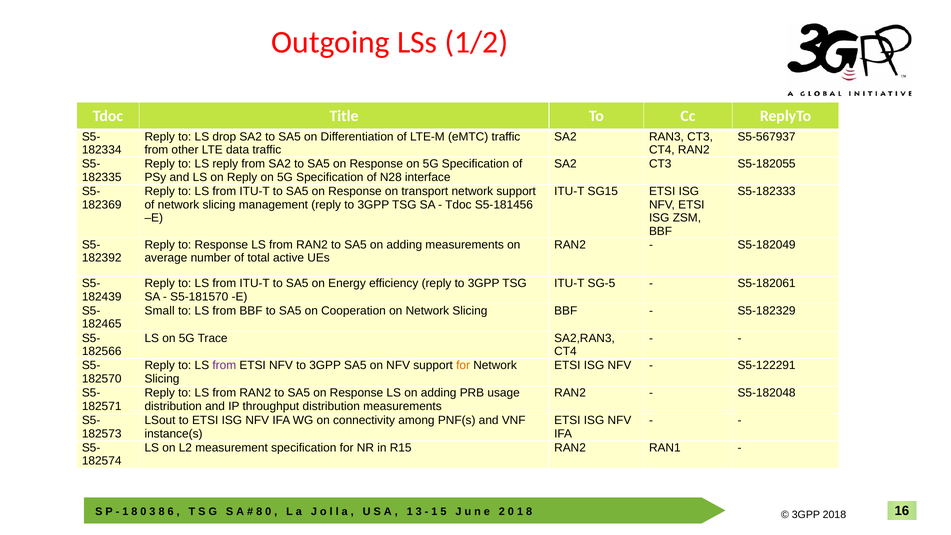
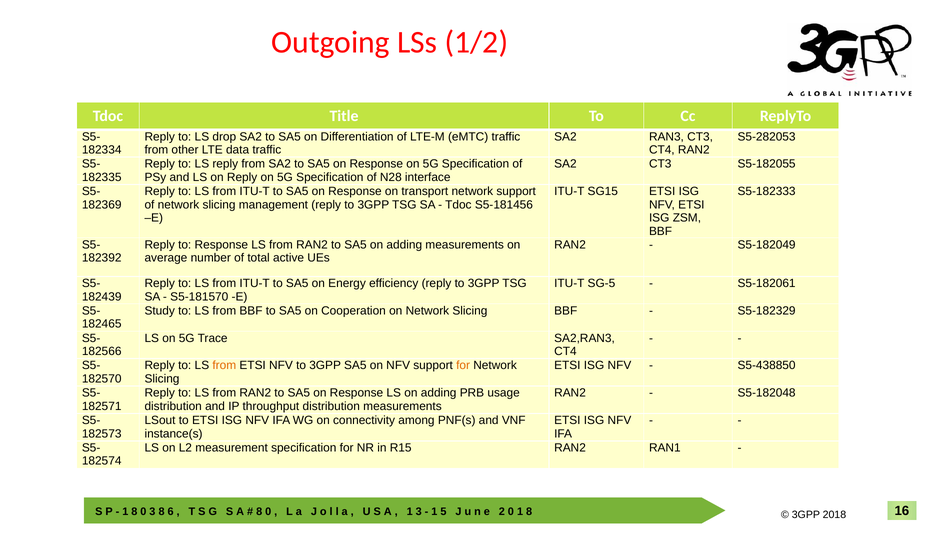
S5-567937: S5-567937 -> S5-282053
Small: Small -> Study
from at (224, 365) colour: purple -> orange
S5-122291: S5-122291 -> S5-438850
